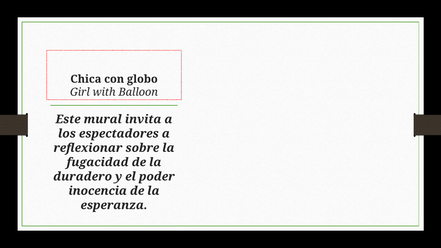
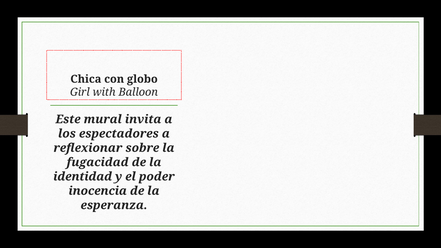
duradero: duradero -> identidad
